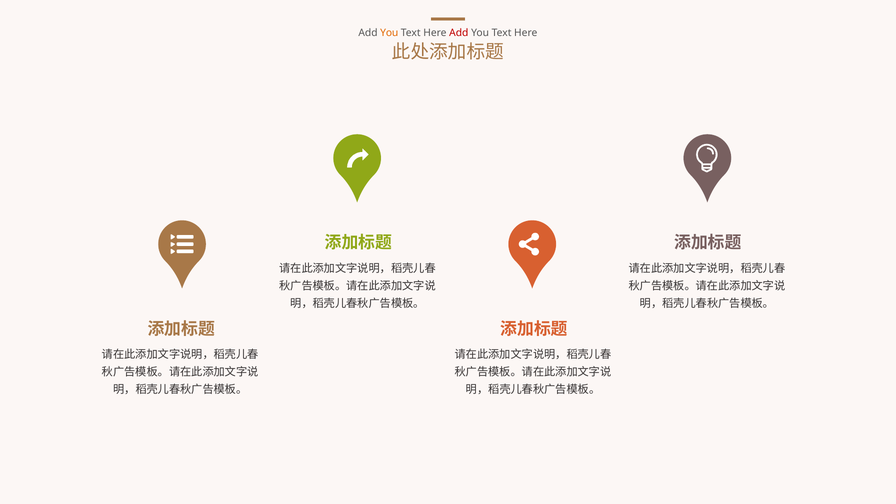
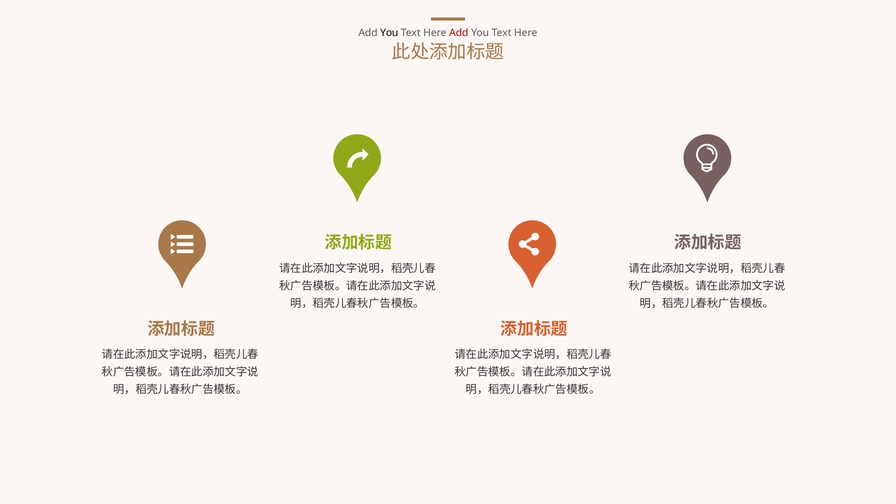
You at (389, 33) colour: orange -> black
